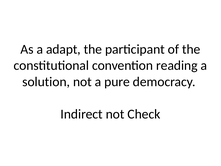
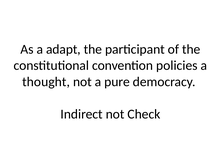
reading: reading -> policies
solution: solution -> thought
